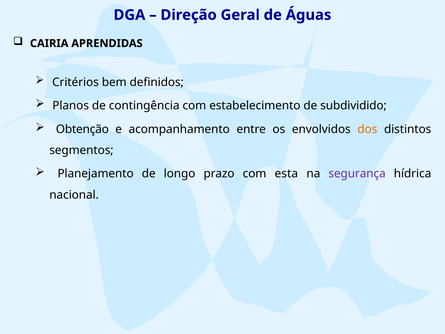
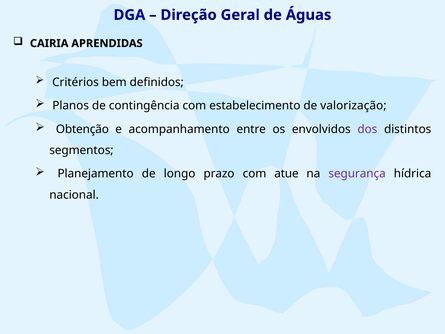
subdividido: subdividido -> valorização
dos colour: orange -> purple
esta: esta -> atue
